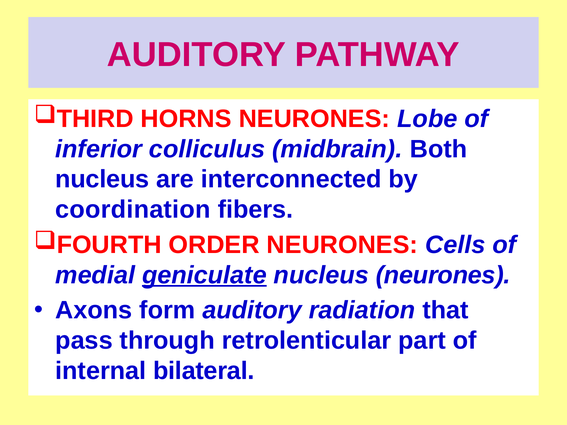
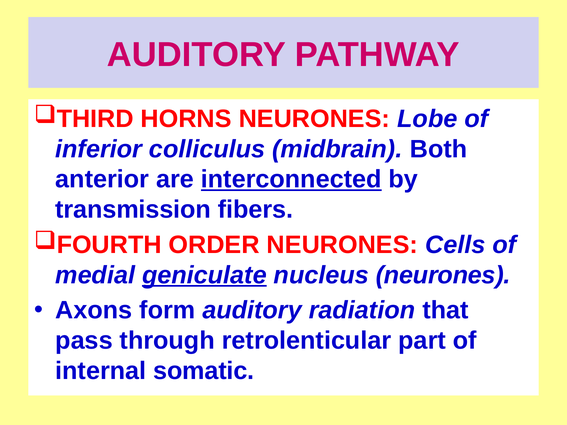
nucleus at (102, 179): nucleus -> anterior
interconnected underline: none -> present
coordination: coordination -> transmission
bilateral: bilateral -> somatic
